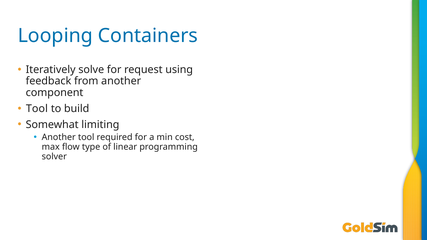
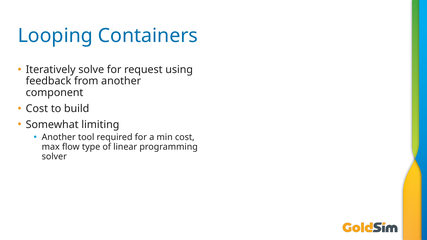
Tool at (37, 109): Tool -> Cost
